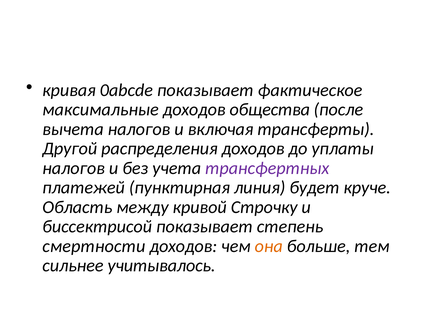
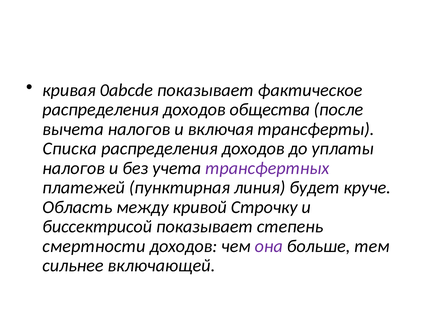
максимальные at (101, 110): максимальные -> распределения
Другой: Другой -> Списка
она colour: orange -> purple
учитывалось: учитывалось -> включающей
